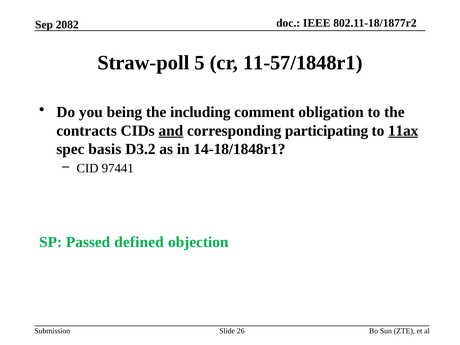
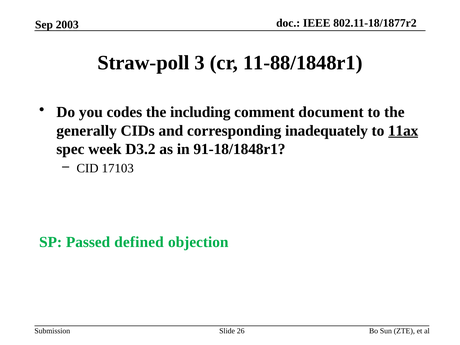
2082: 2082 -> 2003
5: 5 -> 3
11-57/1848r1: 11-57/1848r1 -> 11-88/1848r1
being: being -> codes
obligation: obligation -> document
contracts: contracts -> generally
and underline: present -> none
participating: participating -> inadequately
basis: basis -> week
14-18/1848r1: 14-18/1848r1 -> 91-18/1848r1
97441: 97441 -> 17103
